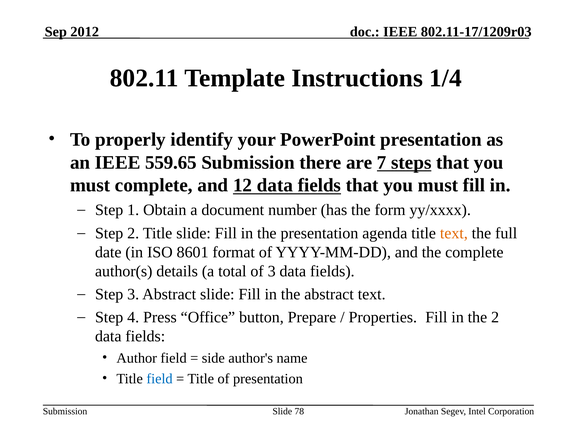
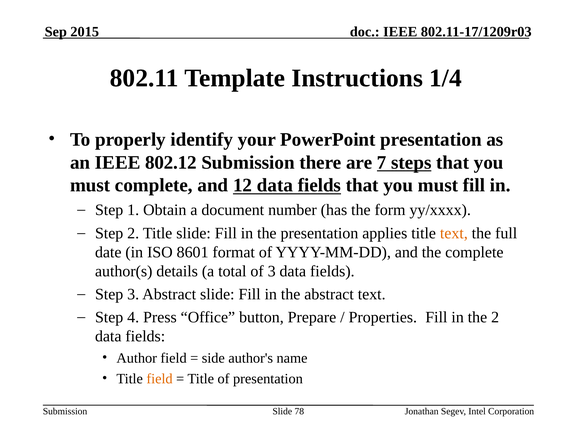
2012: 2012 -> 2015
559.65: 559.65 -> 802.12
agenda: agenda -> applies
field at (160, 379) colour: blue -> orange
